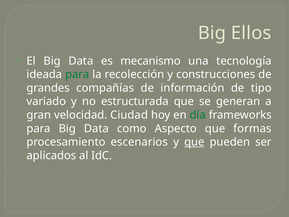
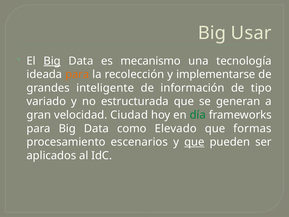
Ellos: Ellos -> Usar
Big at (52, 61) underline: none -> present
para at (77, 74) colour: green -> orange
construcciones: construcciones -> implementarse
compañías: compañías -> inteligente
Aspecto: Aspecto -> Elevado
